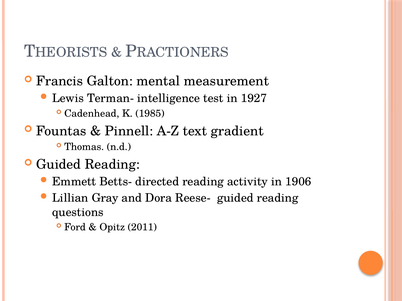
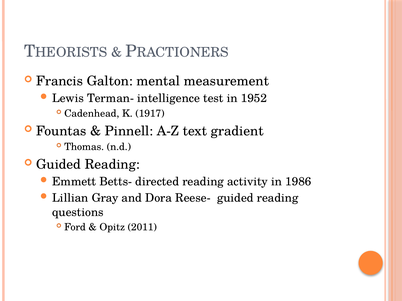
1927: 1927 -> 1952
1985: 1985 -> 1917
1906: 1906 -> 1986
